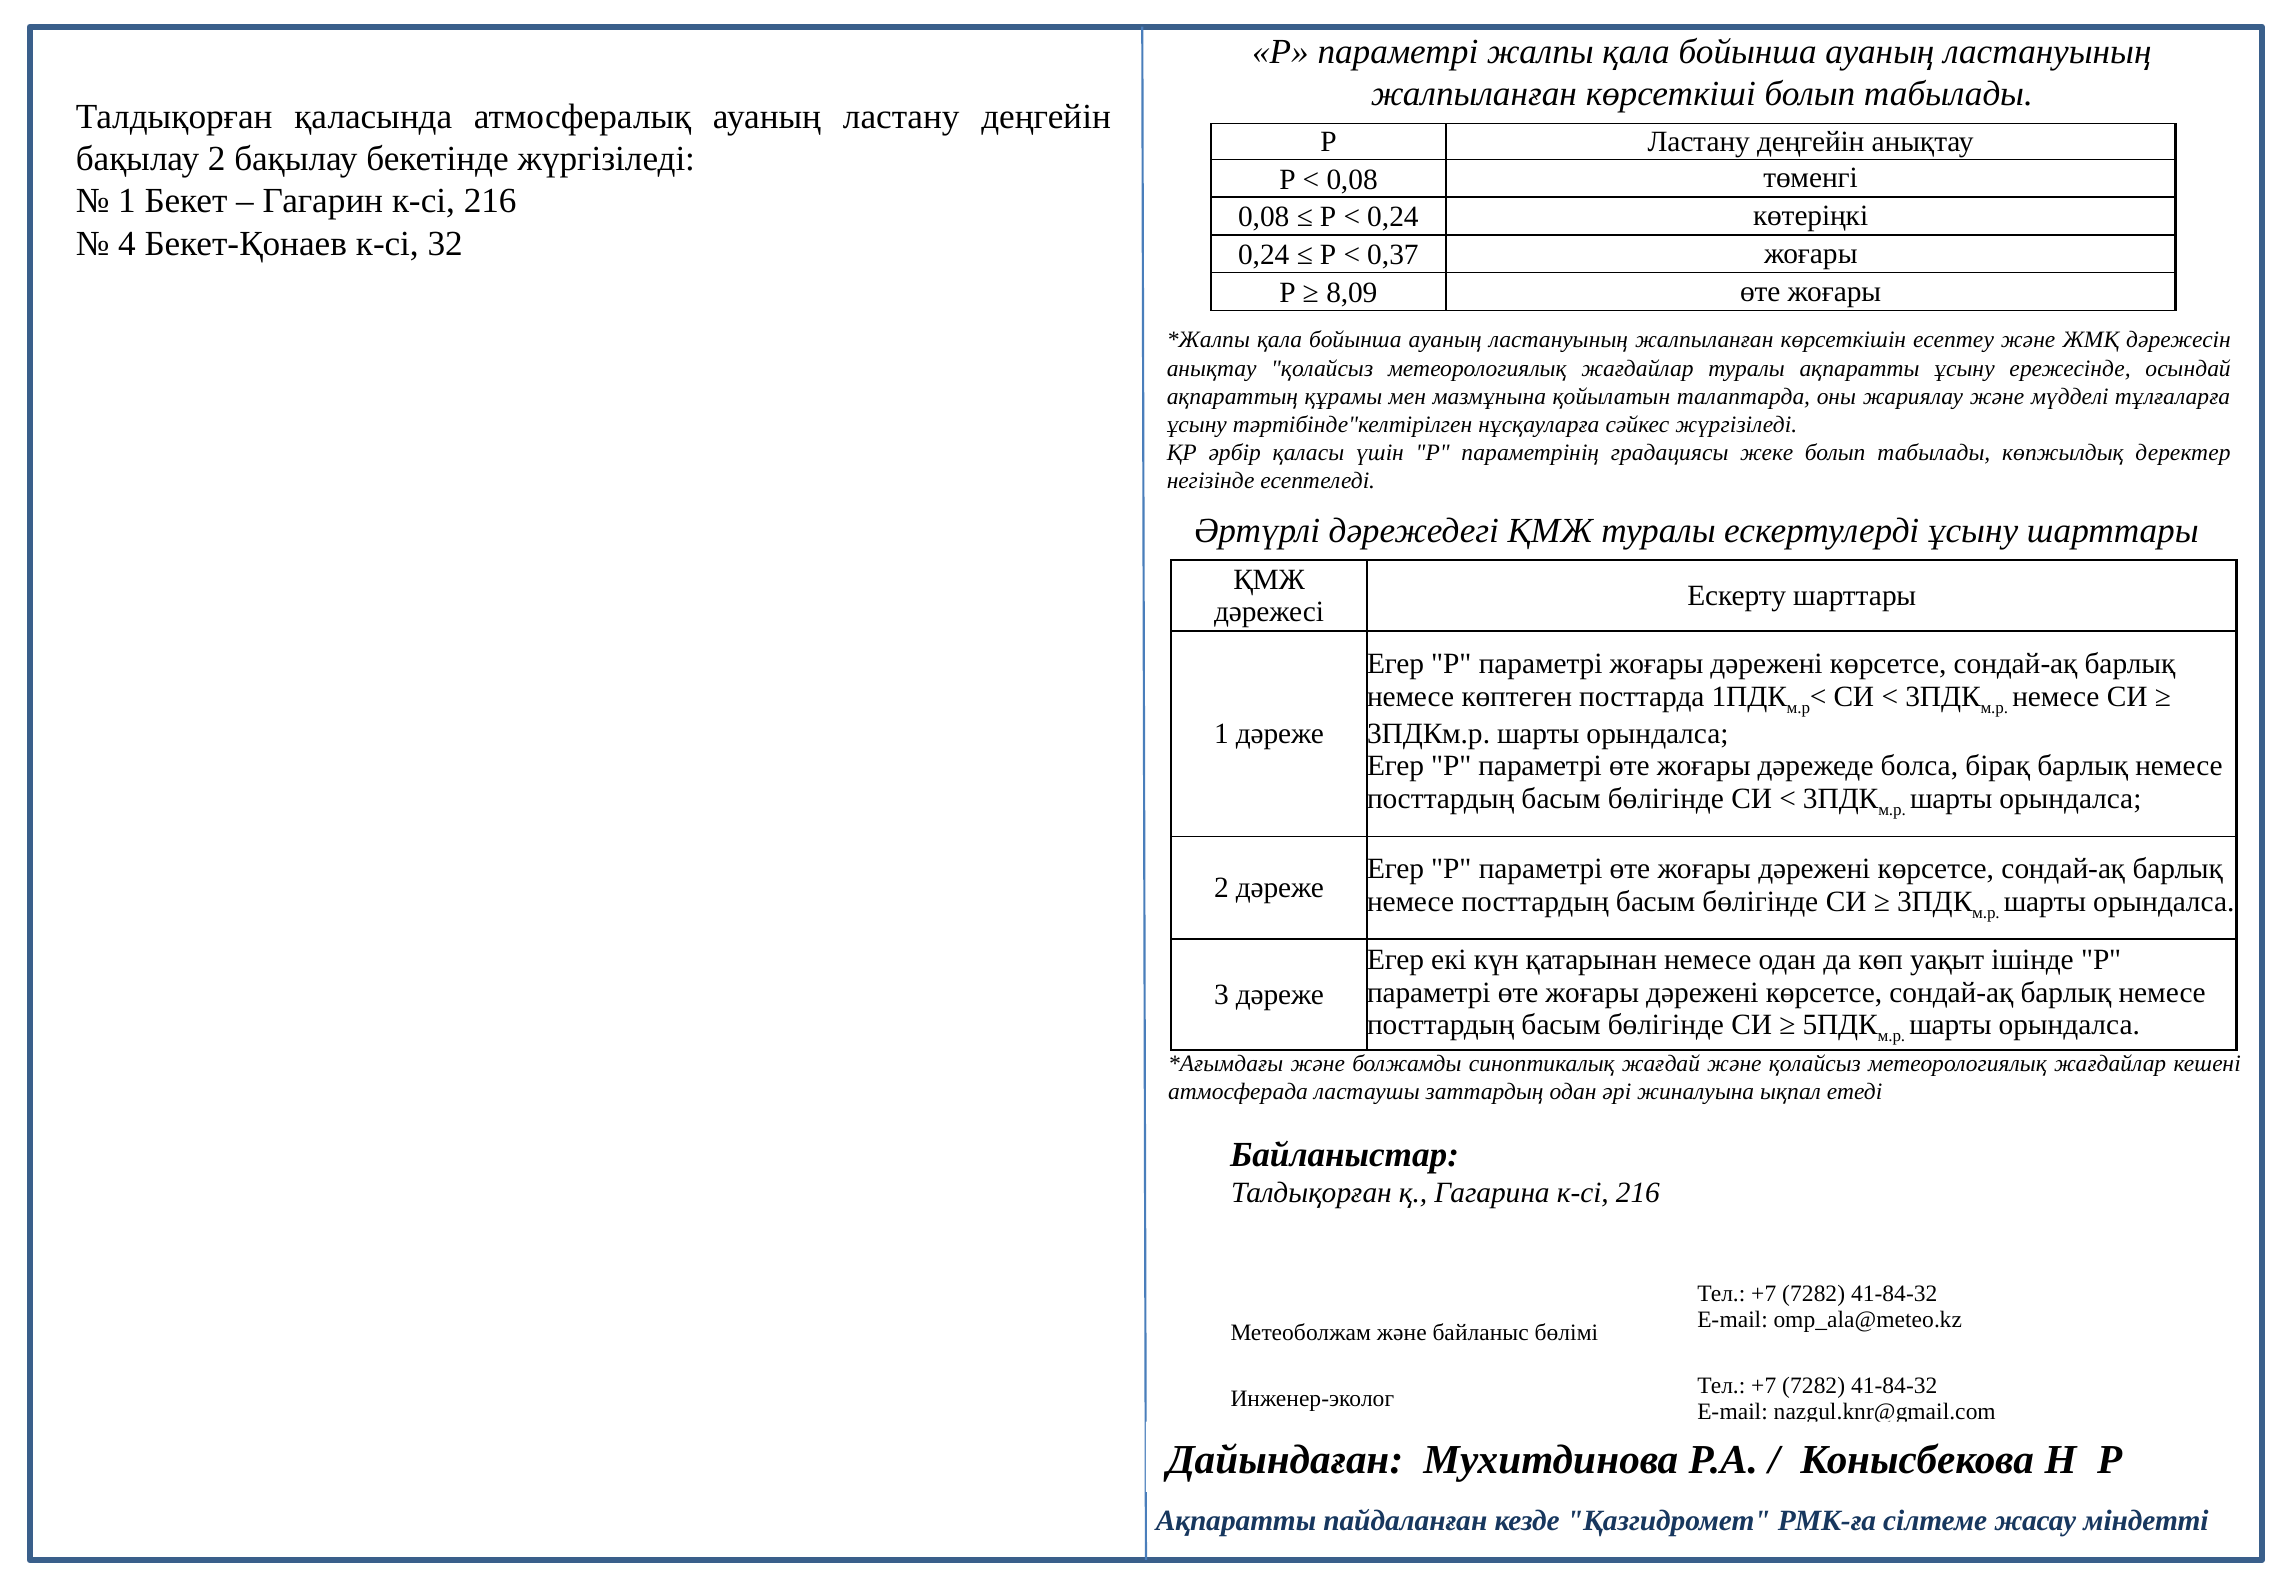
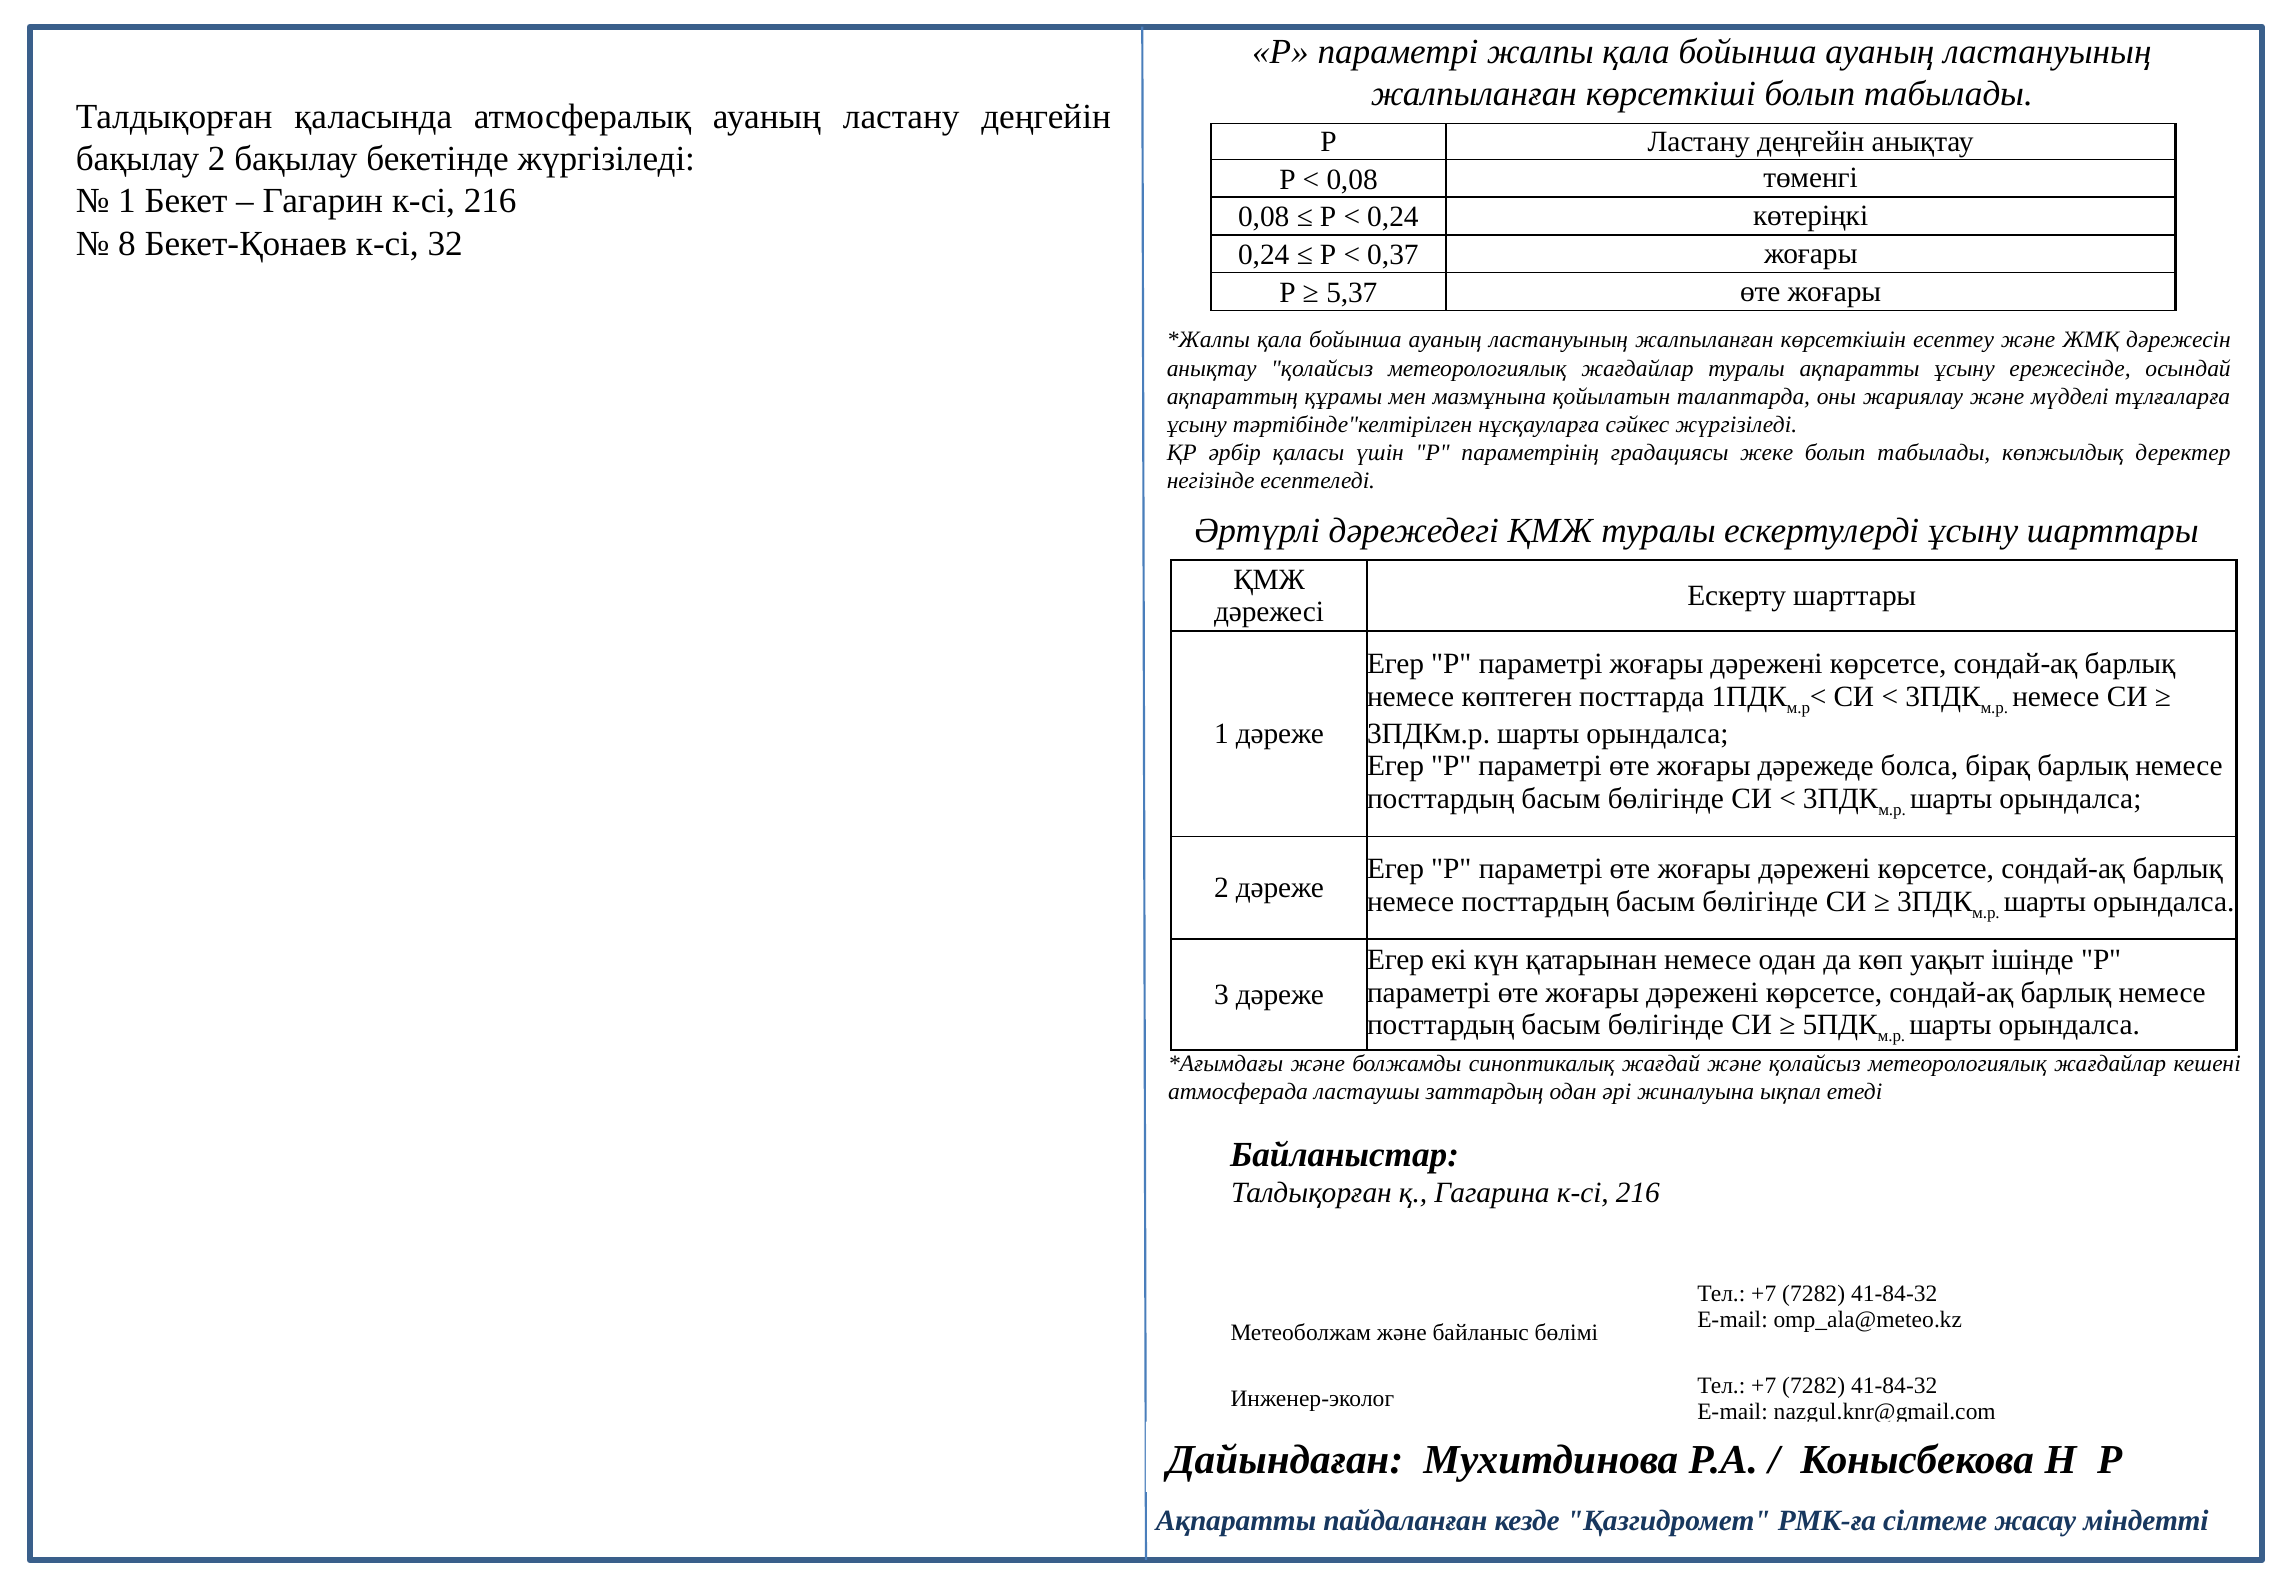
4: 4 -> 8
8,09: 8,09 -> 5,37
